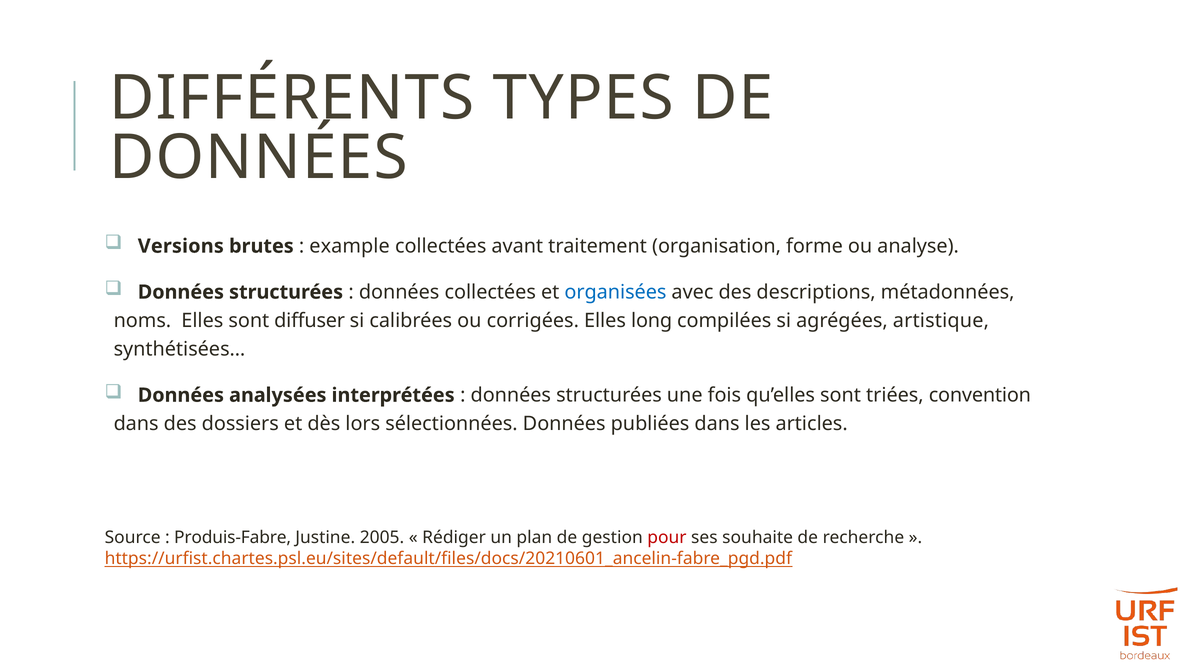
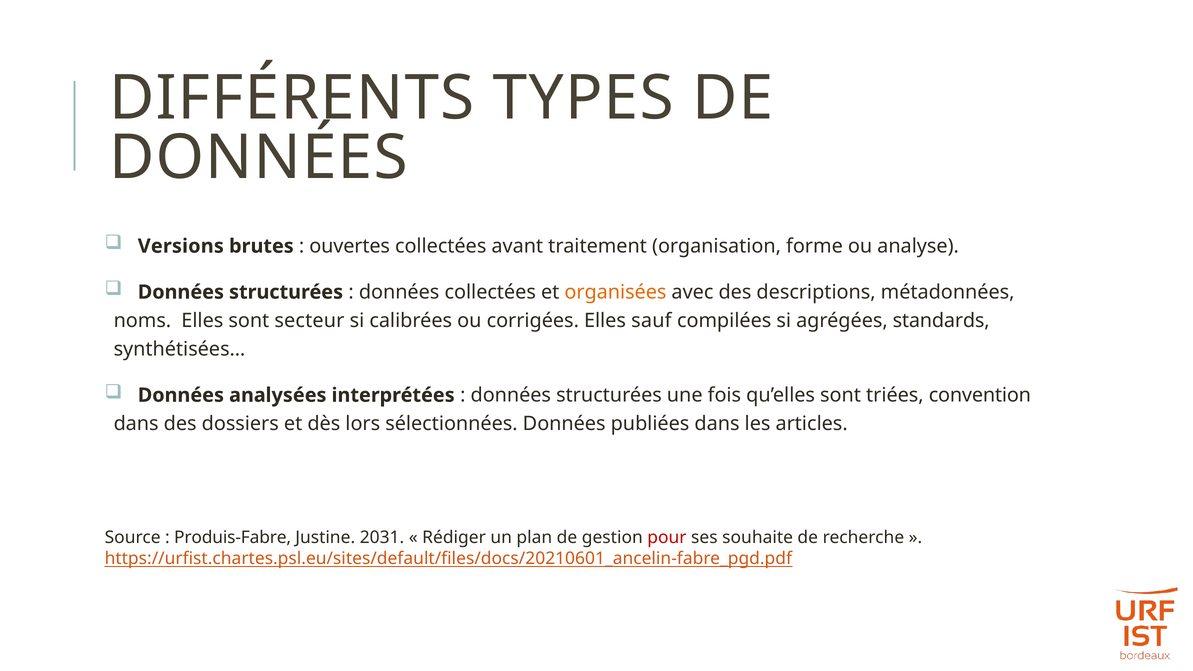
example: example -> ouvertes
organisées colour: blue -> orange
diffuser: diffuser -> secteur
long: long -> sauf
artistique: artistique -> standards
2005: 2005 -> 2031
